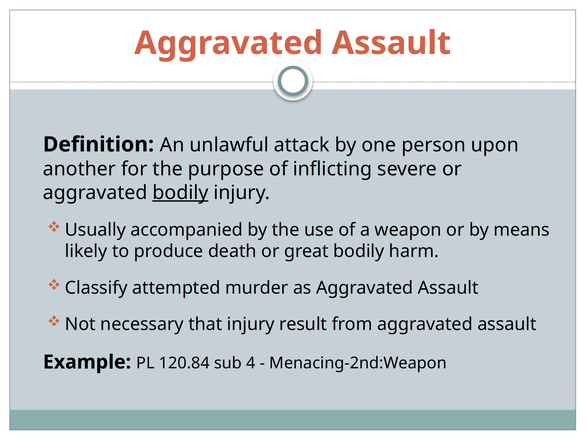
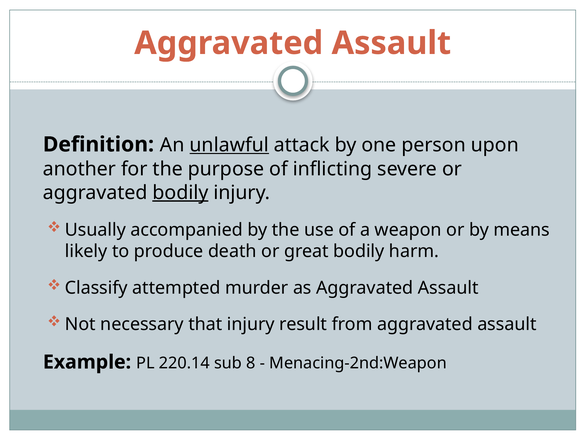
unlawful underline: none -> present
120.84: 120.84 -> 220.14
4: 4 -> 8
